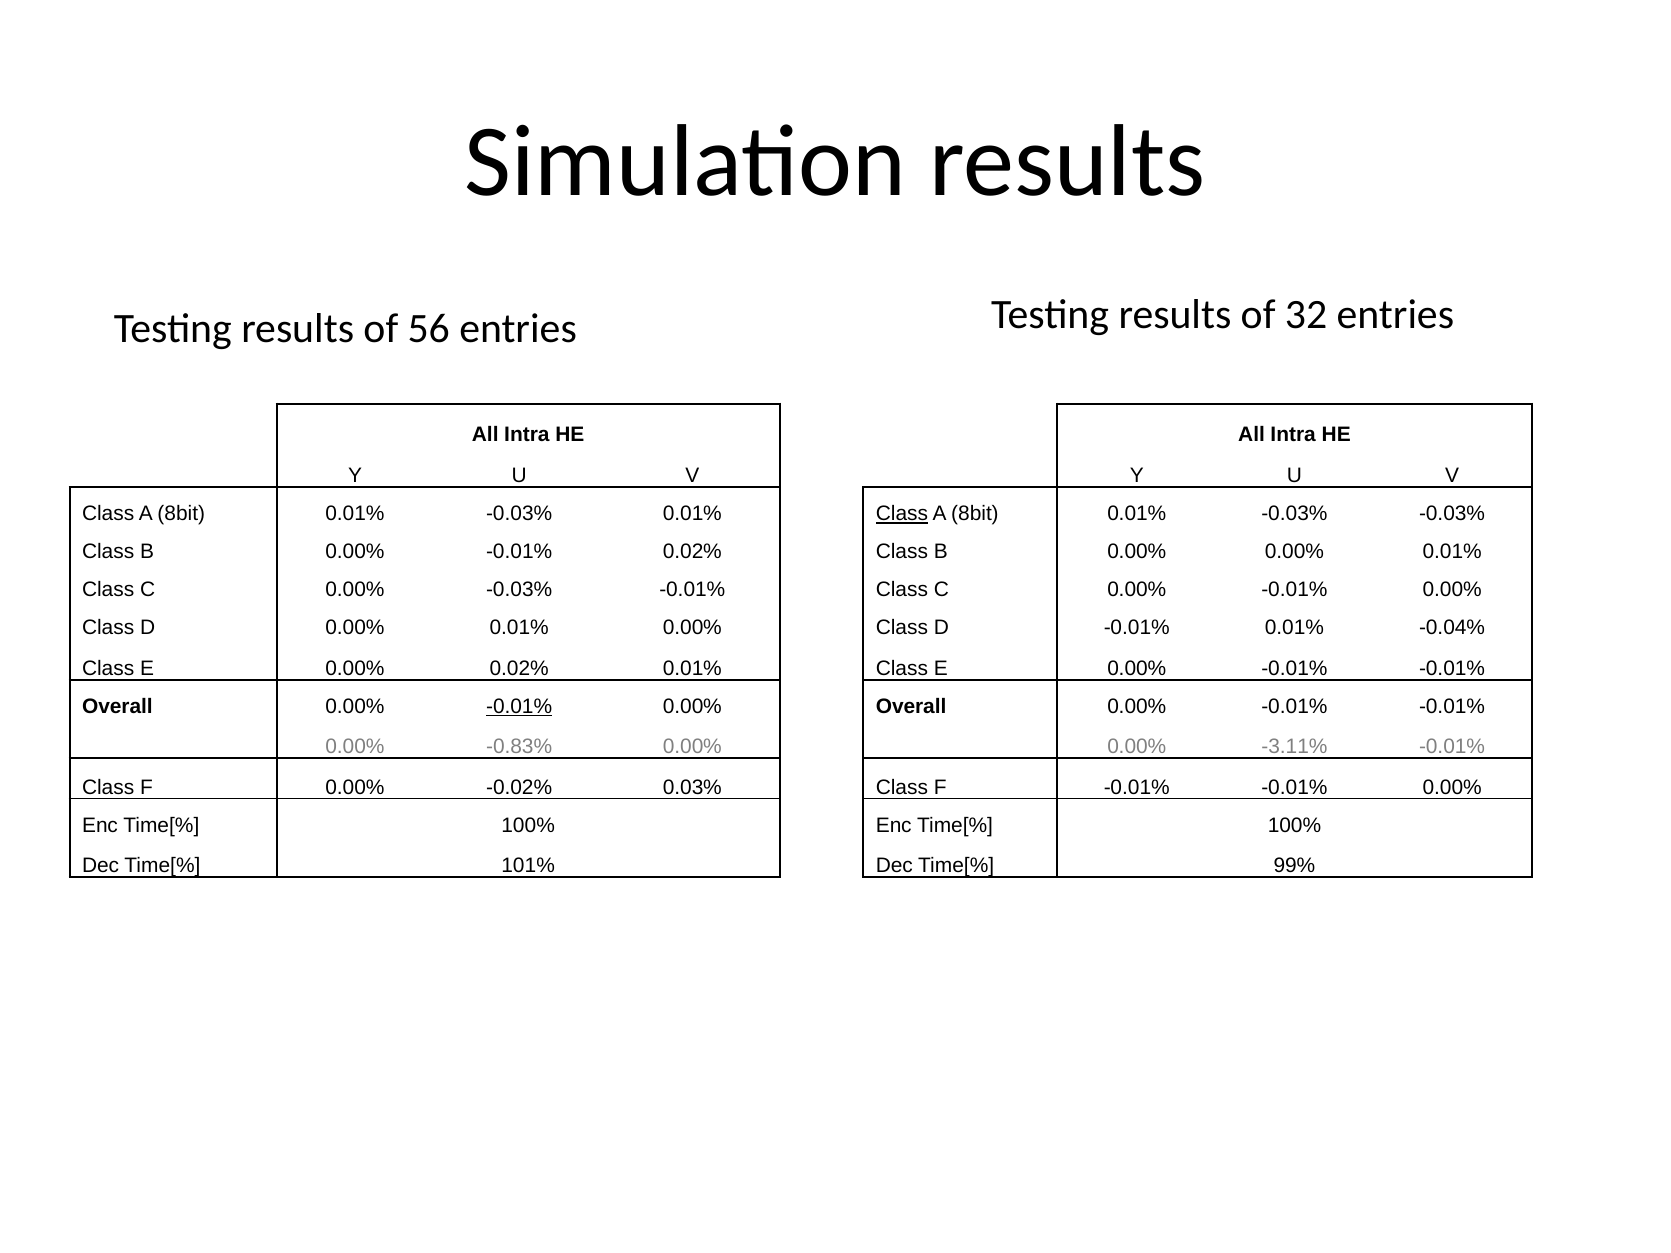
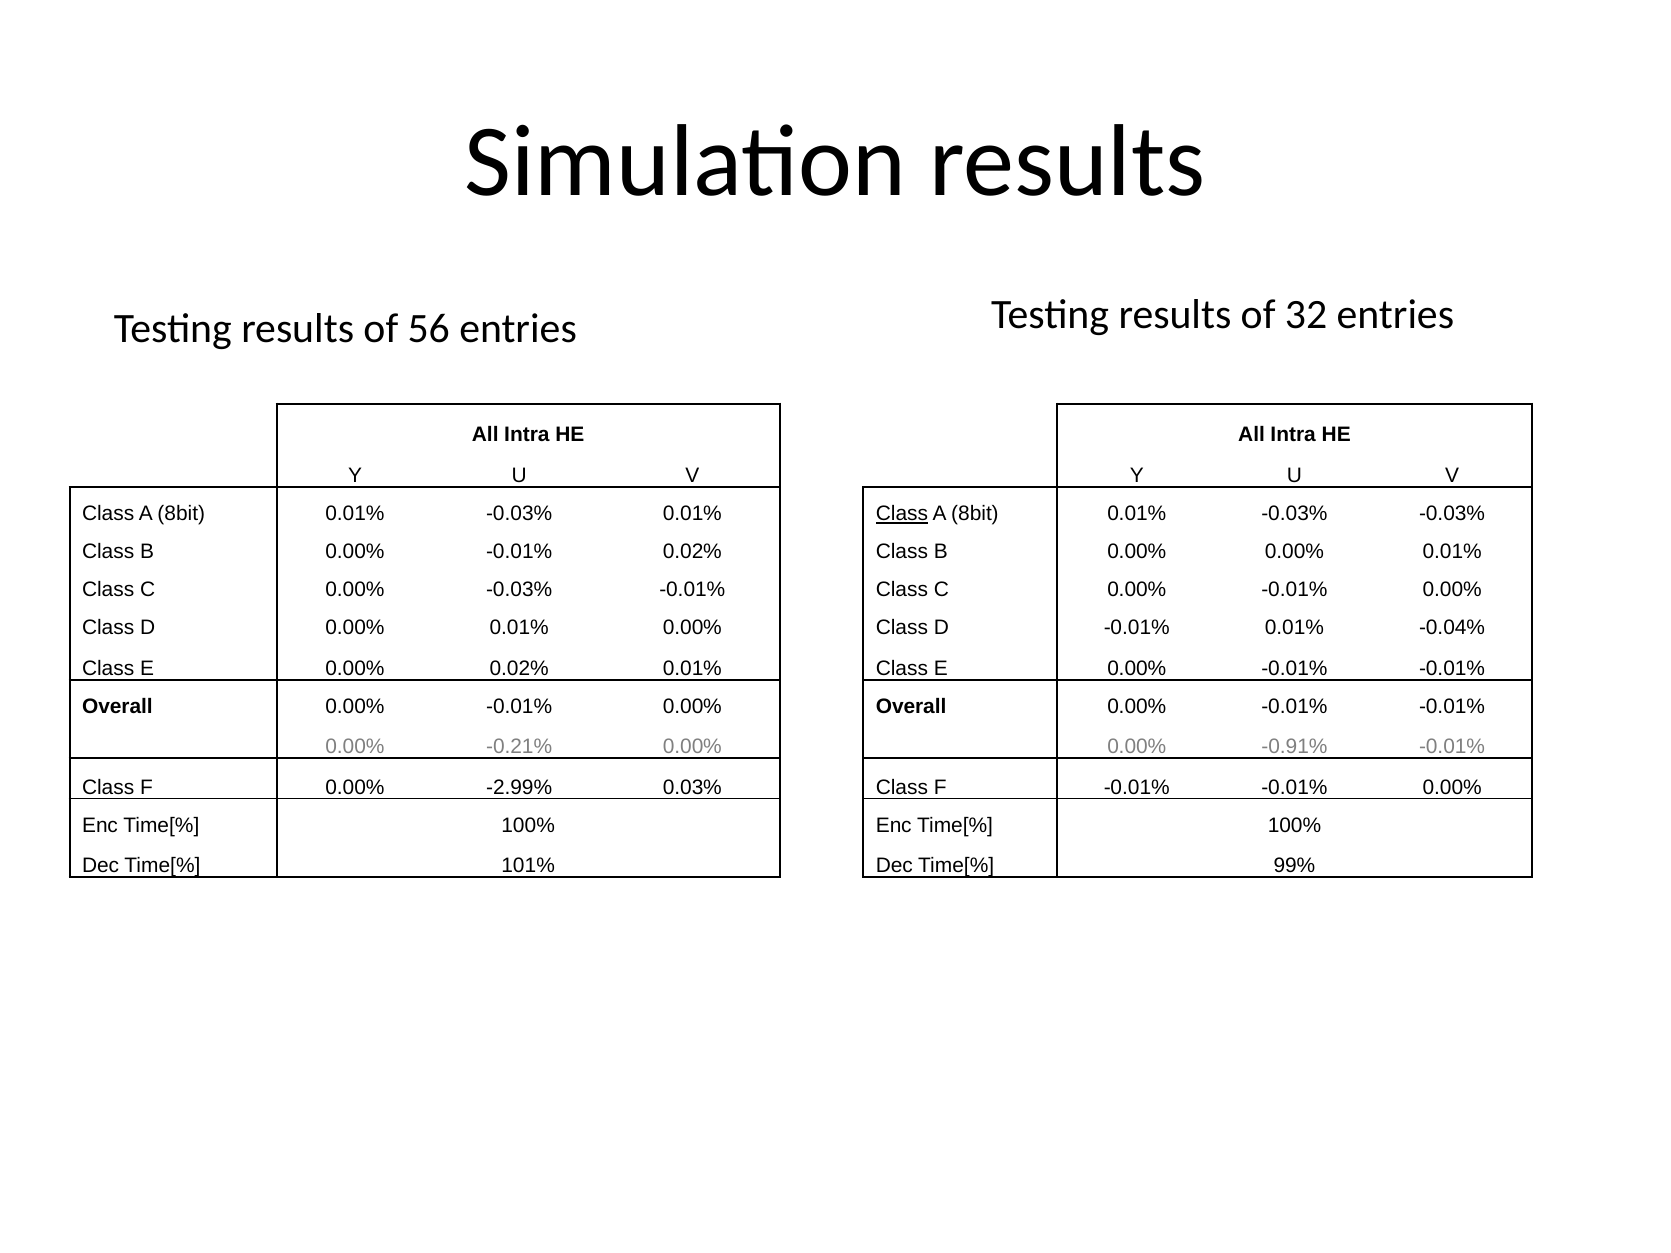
-0.01% at (519, 706) underline: present -> none
-0.83%: -0.83% -> -0.21%
-3.11%: -3.11% -> -0.91%
-0.02%: -0.02% -> -2.99%
